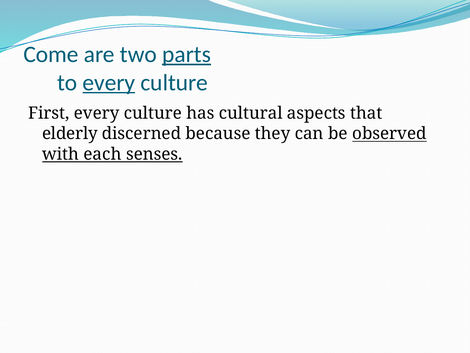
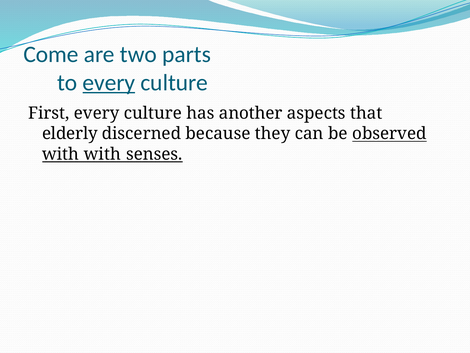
parts underline: present -> none
cultural: cultural -> another
with each: each -> with
